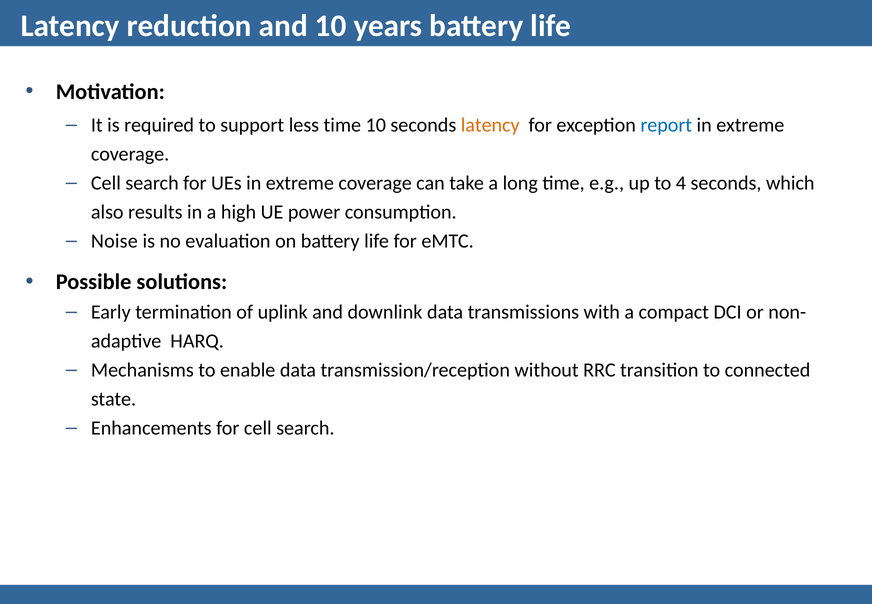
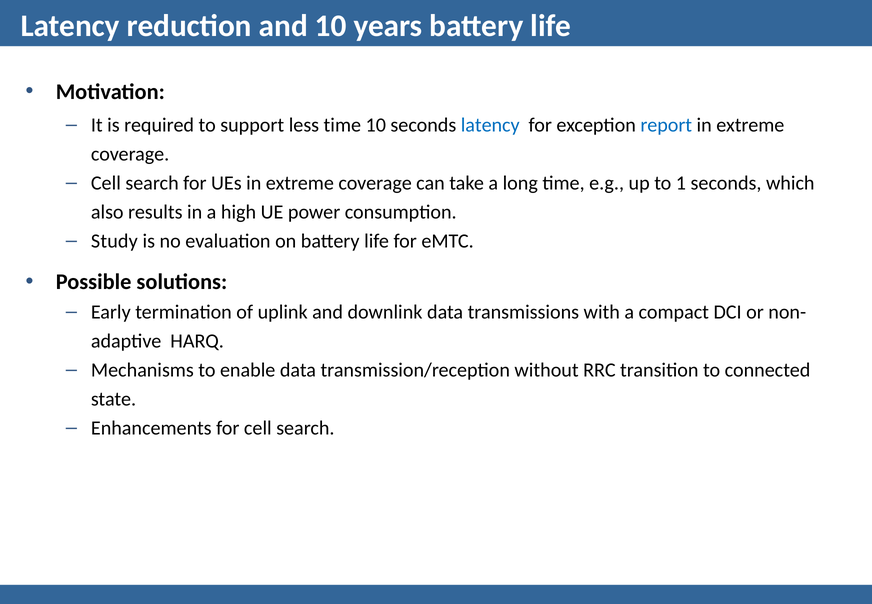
latency at (490, 125) colour: orange -> blue
4: 4 -> 1
Noise: Noise -> Study
